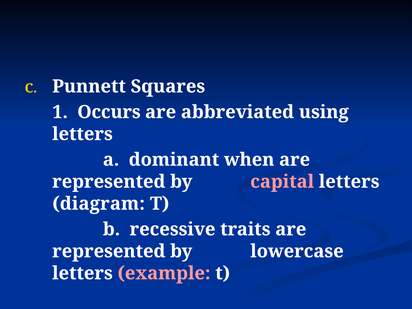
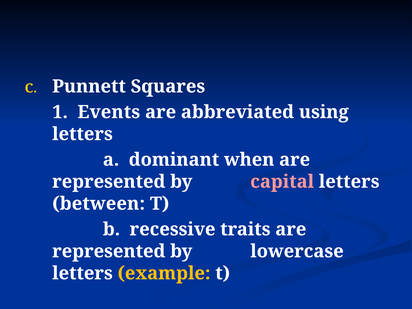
Occurs: Occurs -> Events
diagram: diagram -> between
example colour: pink -> yellow
